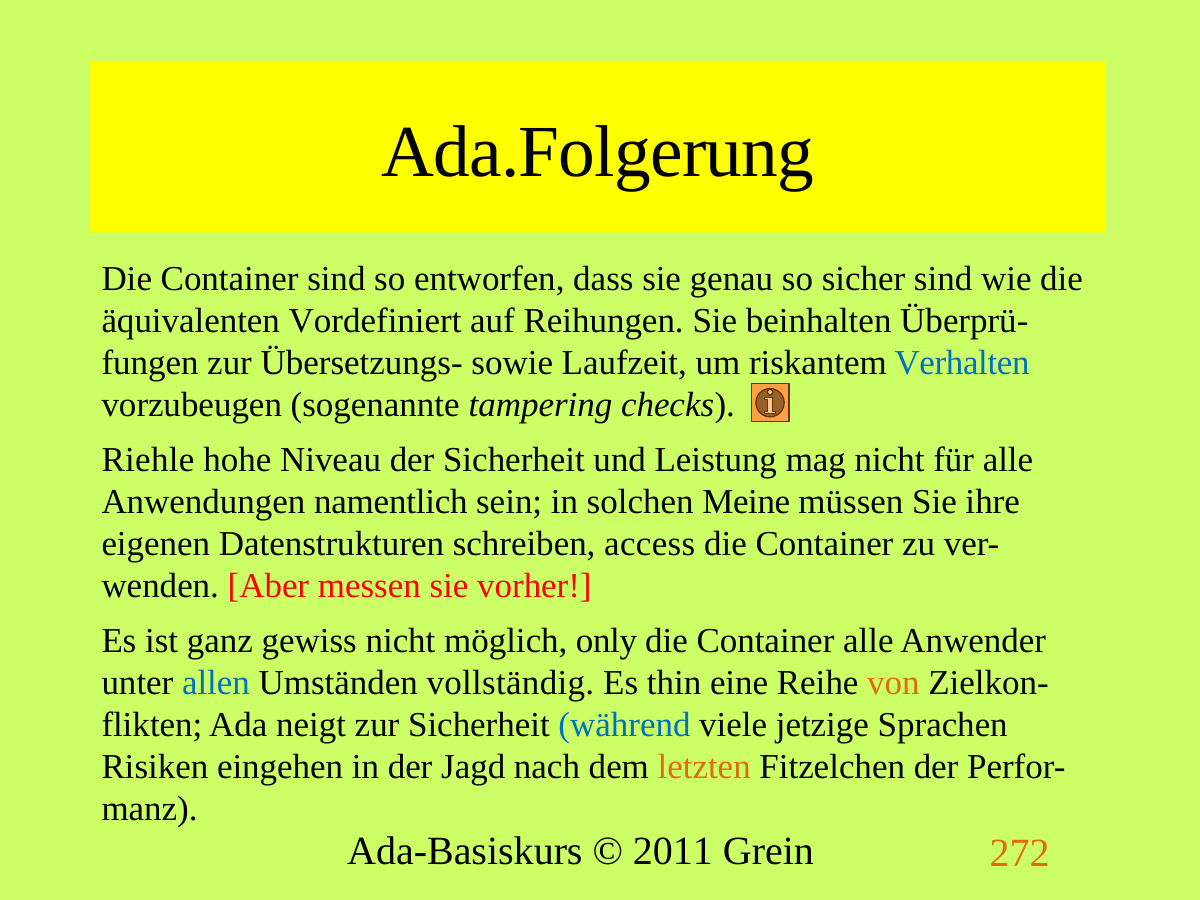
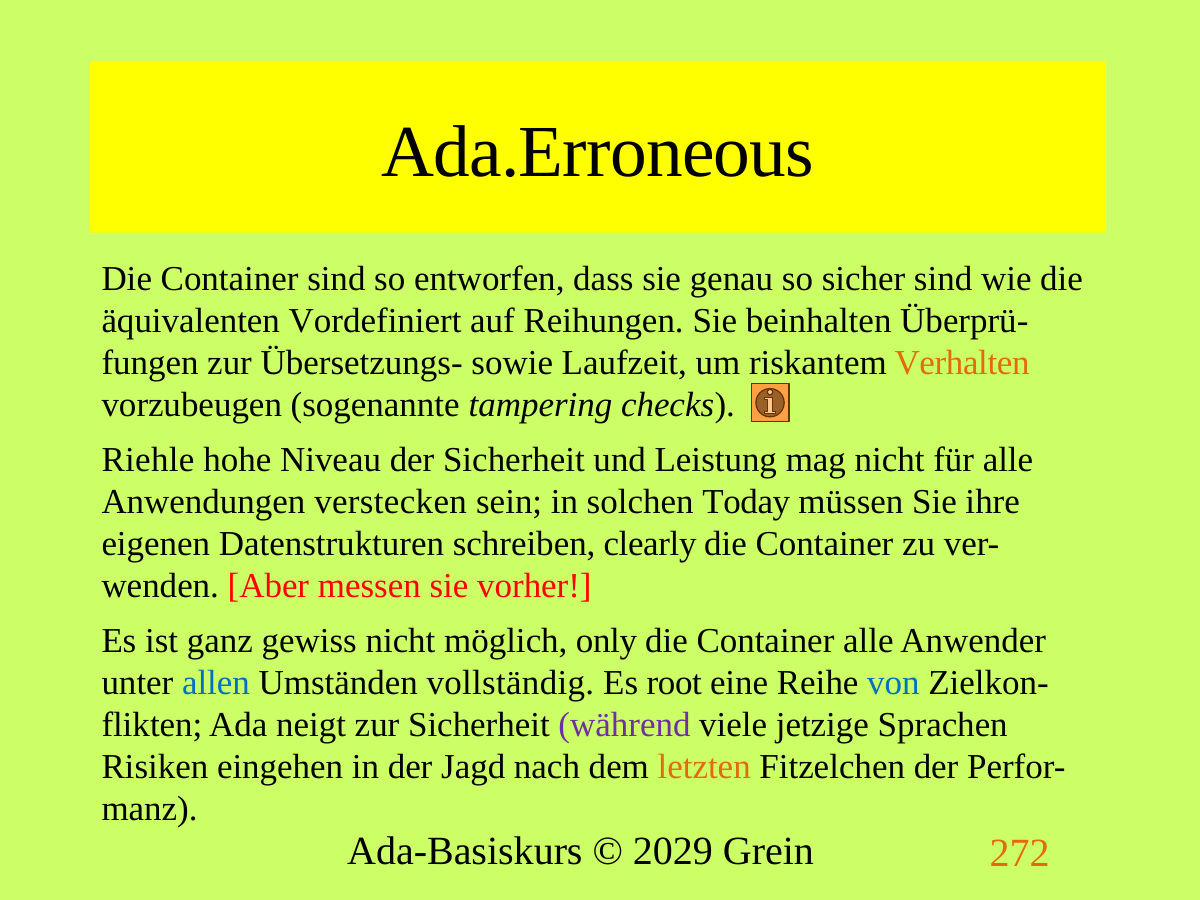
Ada.Folgerung: Ada.Folgerung -> Ada.Erroneous
Verhalten colour: blue -> orange
namentlich: namentlich -> verstecken
Meine: Meine -> Today
access: access -> clearly
thin: thin -> root
von colour: orange -> blue
während colour: blue -> purple
2011: 2011 -> 2029
